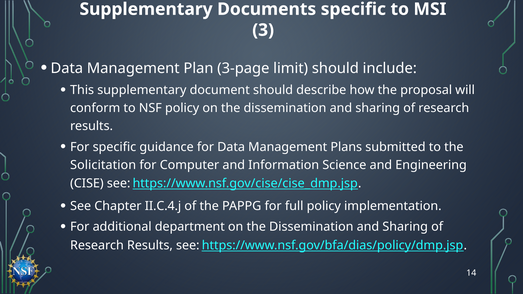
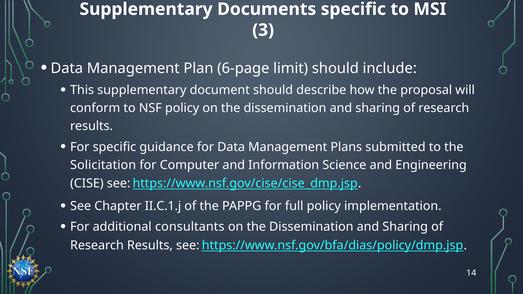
3-page: 3-page -> 6-page
II.C.4.j: II.C.4.j -> II.C.1.j
department: department -> consultants
